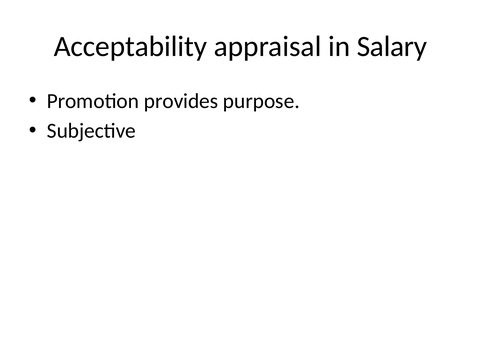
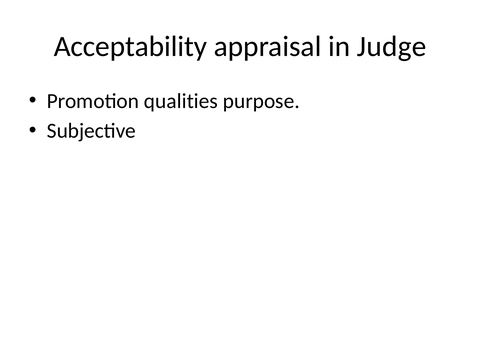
Salary: Salary -> Judge
provides: provides -> qualities
